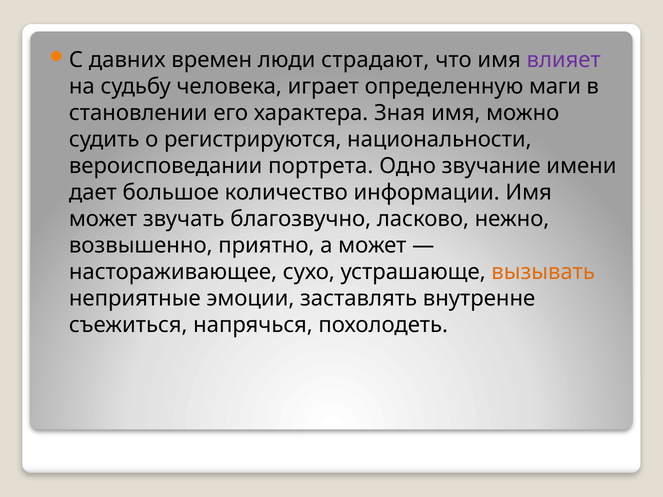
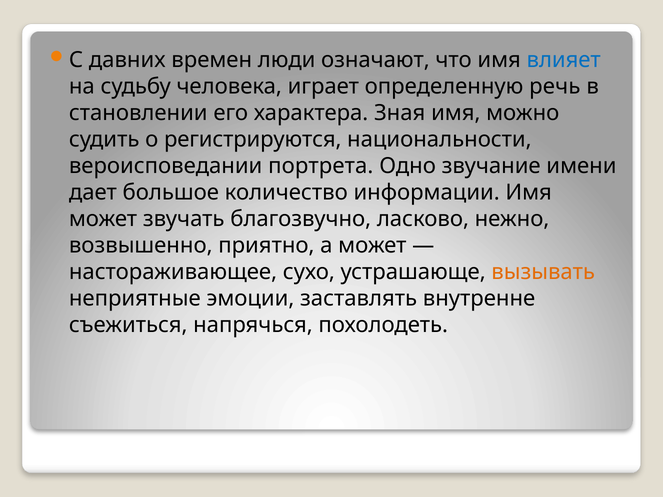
страдают: страдают -> означают
влияет colour: purple -> blue
маги: маги -> речь
